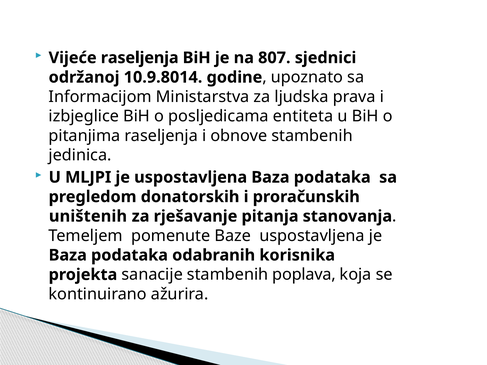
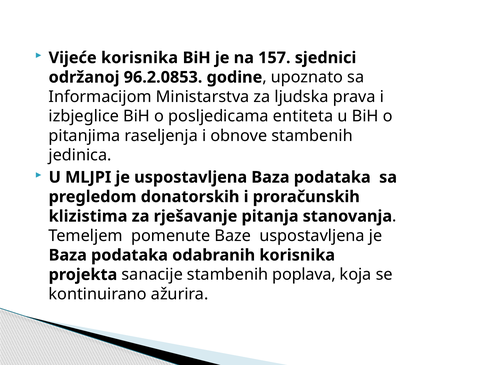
Vijeće raseljenja: raseljenja -> korisnika
807: 807 -> 157
10.9.8014: 10.9.8014 -> 96.2.0853
uništenih: uništenih -> klizistima
